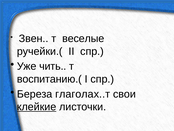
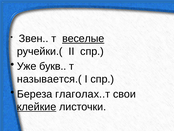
веселые underline: none -> present
чить: чить -> букв
воспитанию.(: воспитанию.( -> называется.(
